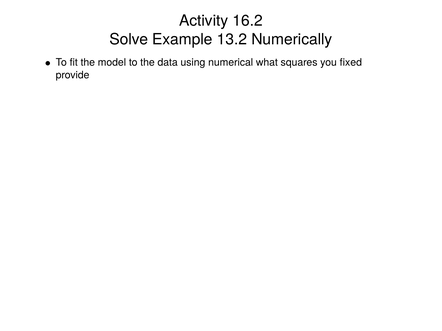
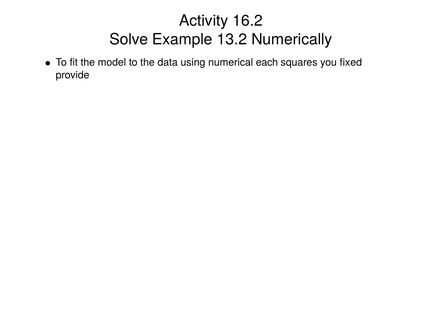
what: what -> each
